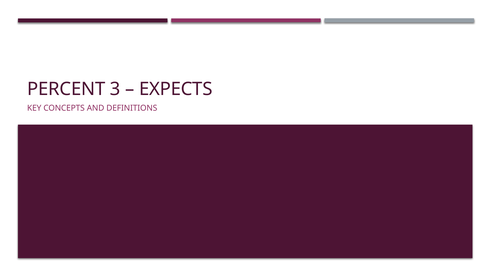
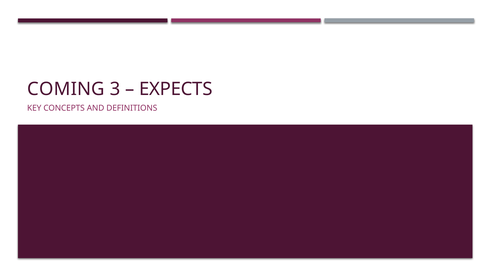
PERCENT: PERCENT -> COMING
